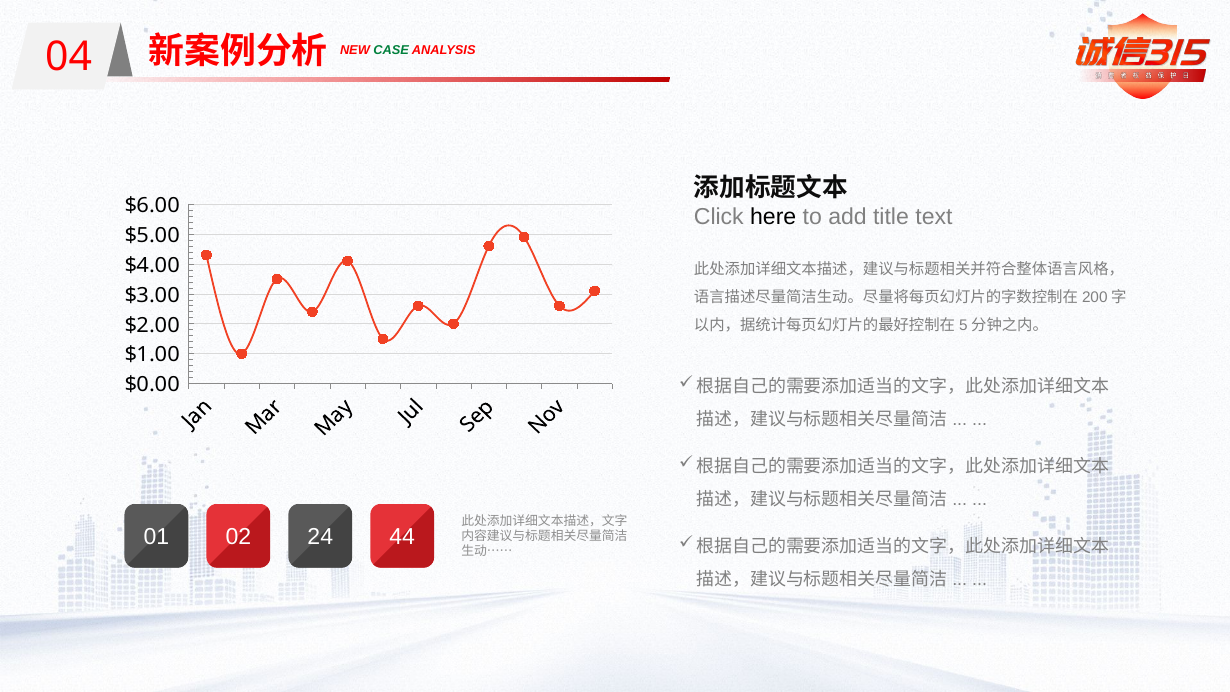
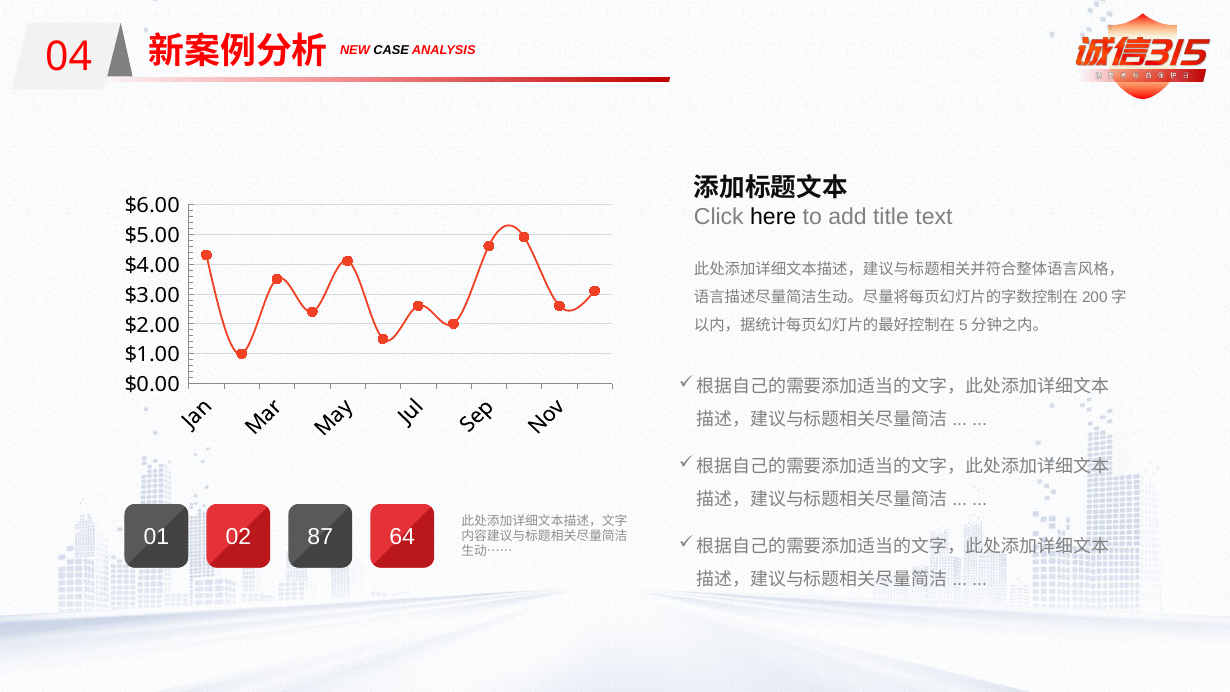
CASE colour: green -> black
24: 24 -> 87
44: 44 -> 64
